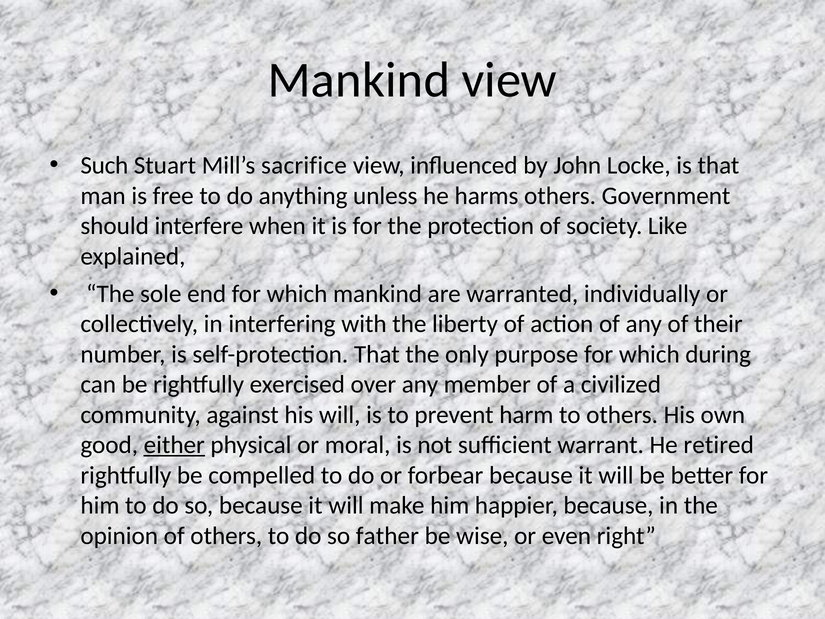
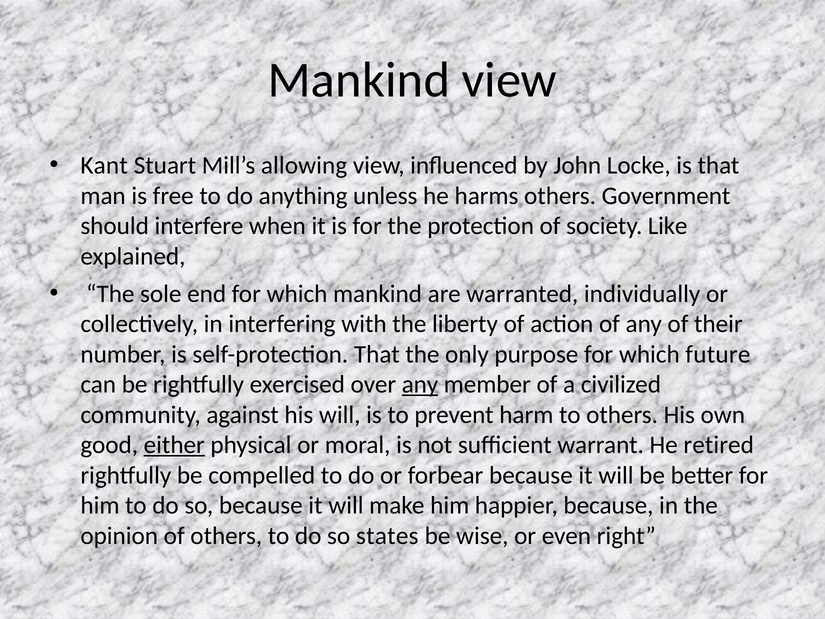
Such: Such -> Kant
sacrifice: sacrifice -> allowing
during: during -> future
any at (420, 384) underline: none -> present
father: father -> states
